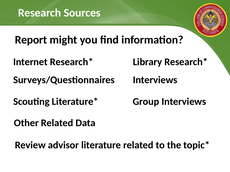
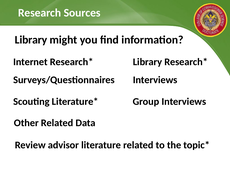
Report at (31, 40): Report -> Library
